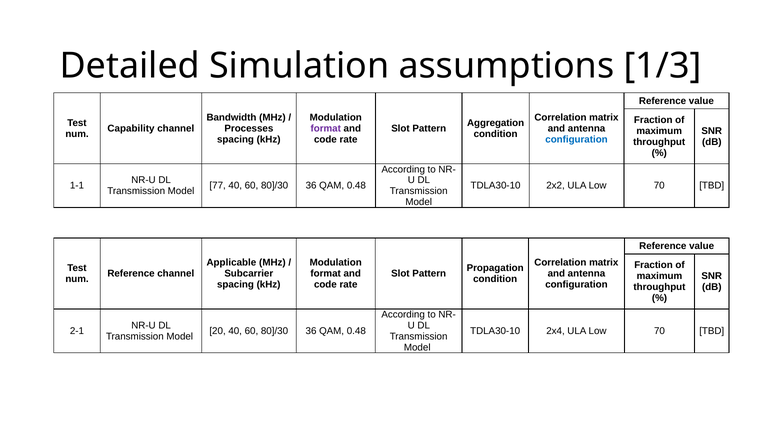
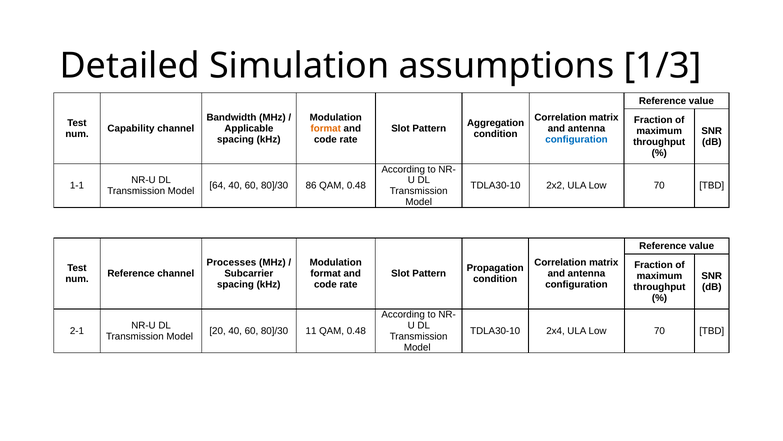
Processes: Processes -> Applicable
format at (326, 128) colour: purple -> orange
77: 77 -> 64
36 at (311, 185): 36 -> 86
Applicable: Applicable -> Processes
36 at (311, 331): 36 -> 11
